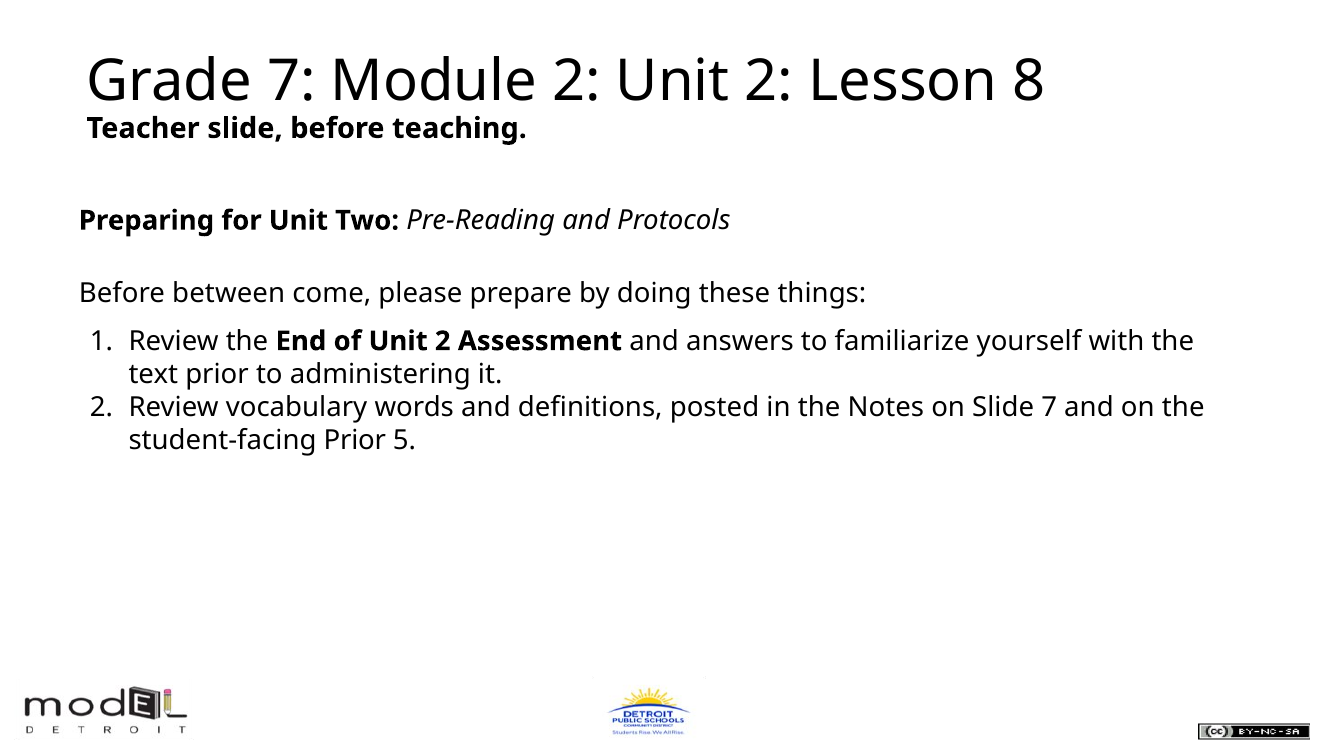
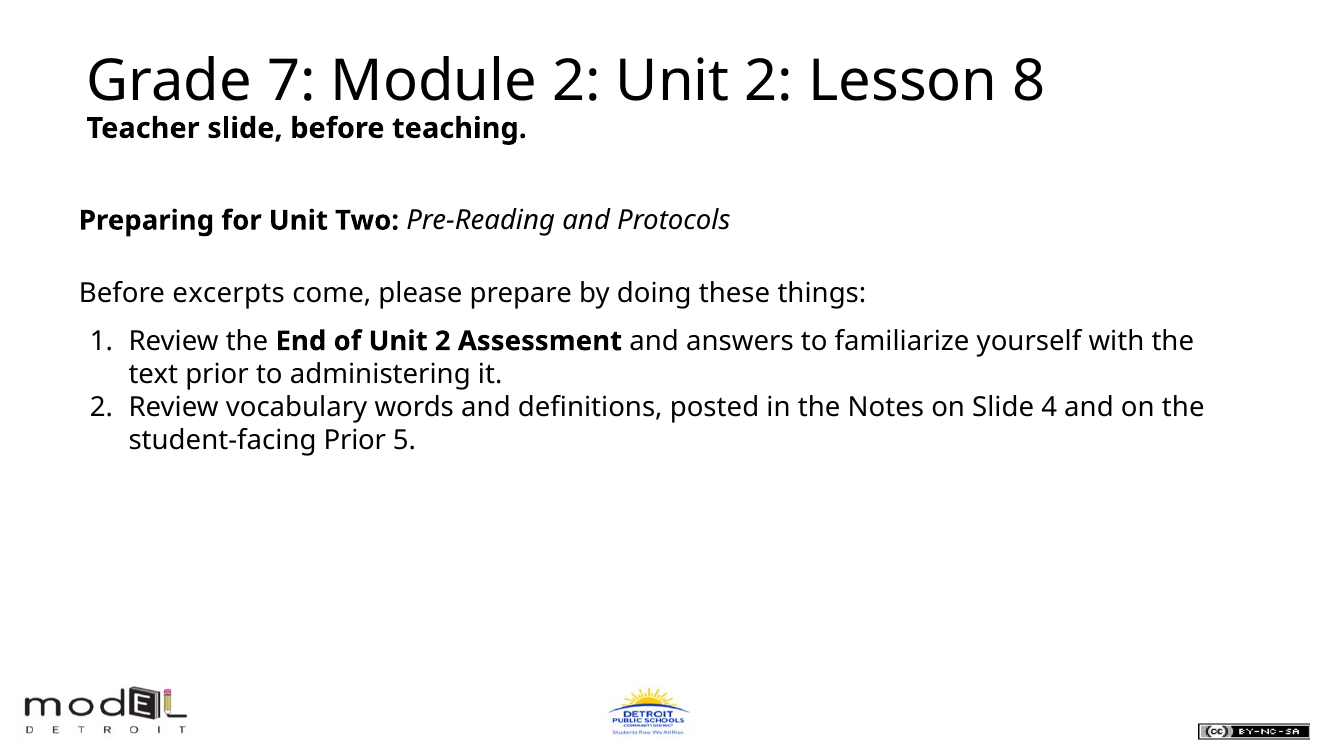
between: between -> excerpts
Slide 7: 7 -> 4
